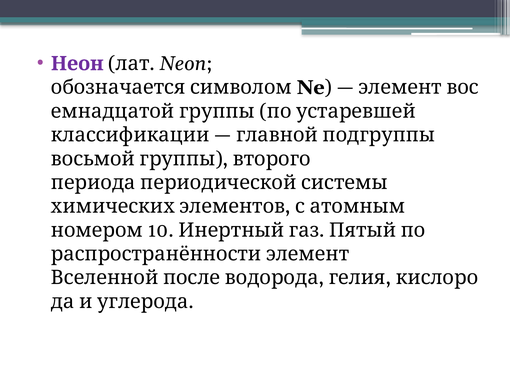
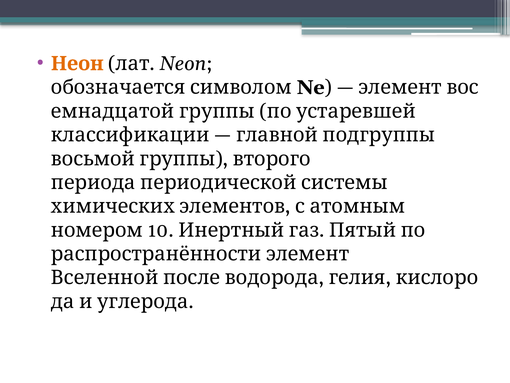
Неон colour: purple -> orange
